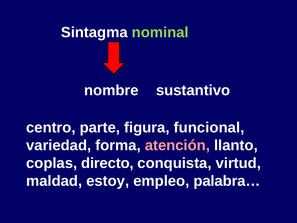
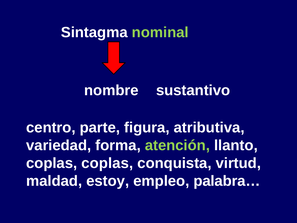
funcional: funcional -> atributiva
atención colour: pink -> light green
coplas directo: directo -> coplas
